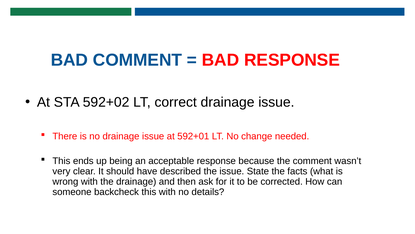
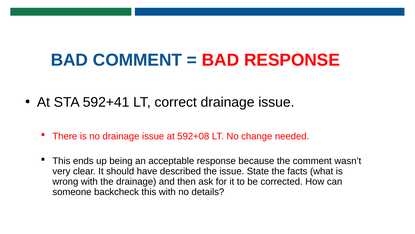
592+02: 592+02 -> 592+41
592+01: 592+01 -> 592+08
